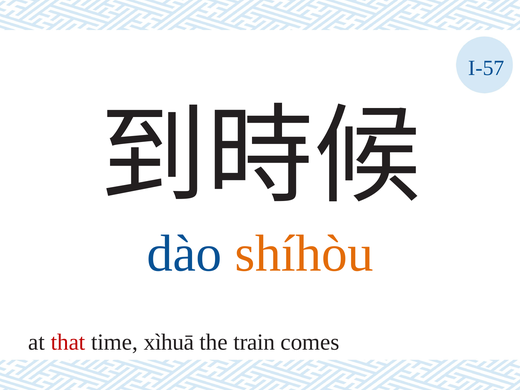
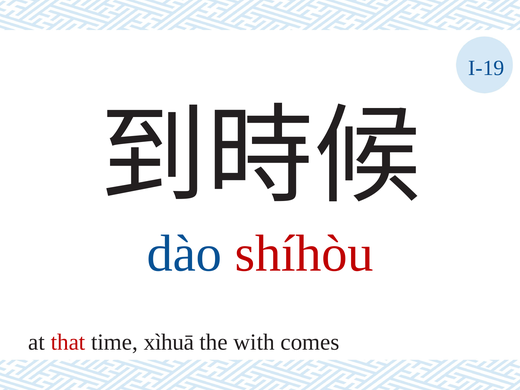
I-57: I-57 -> I-19
shíhòu colour: orange -> red
train: train -> with
